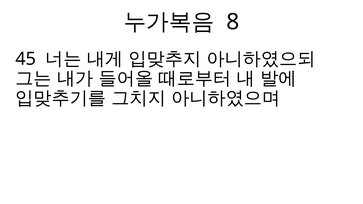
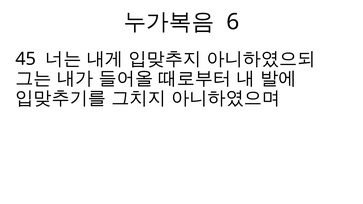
8: 8 -> 6
